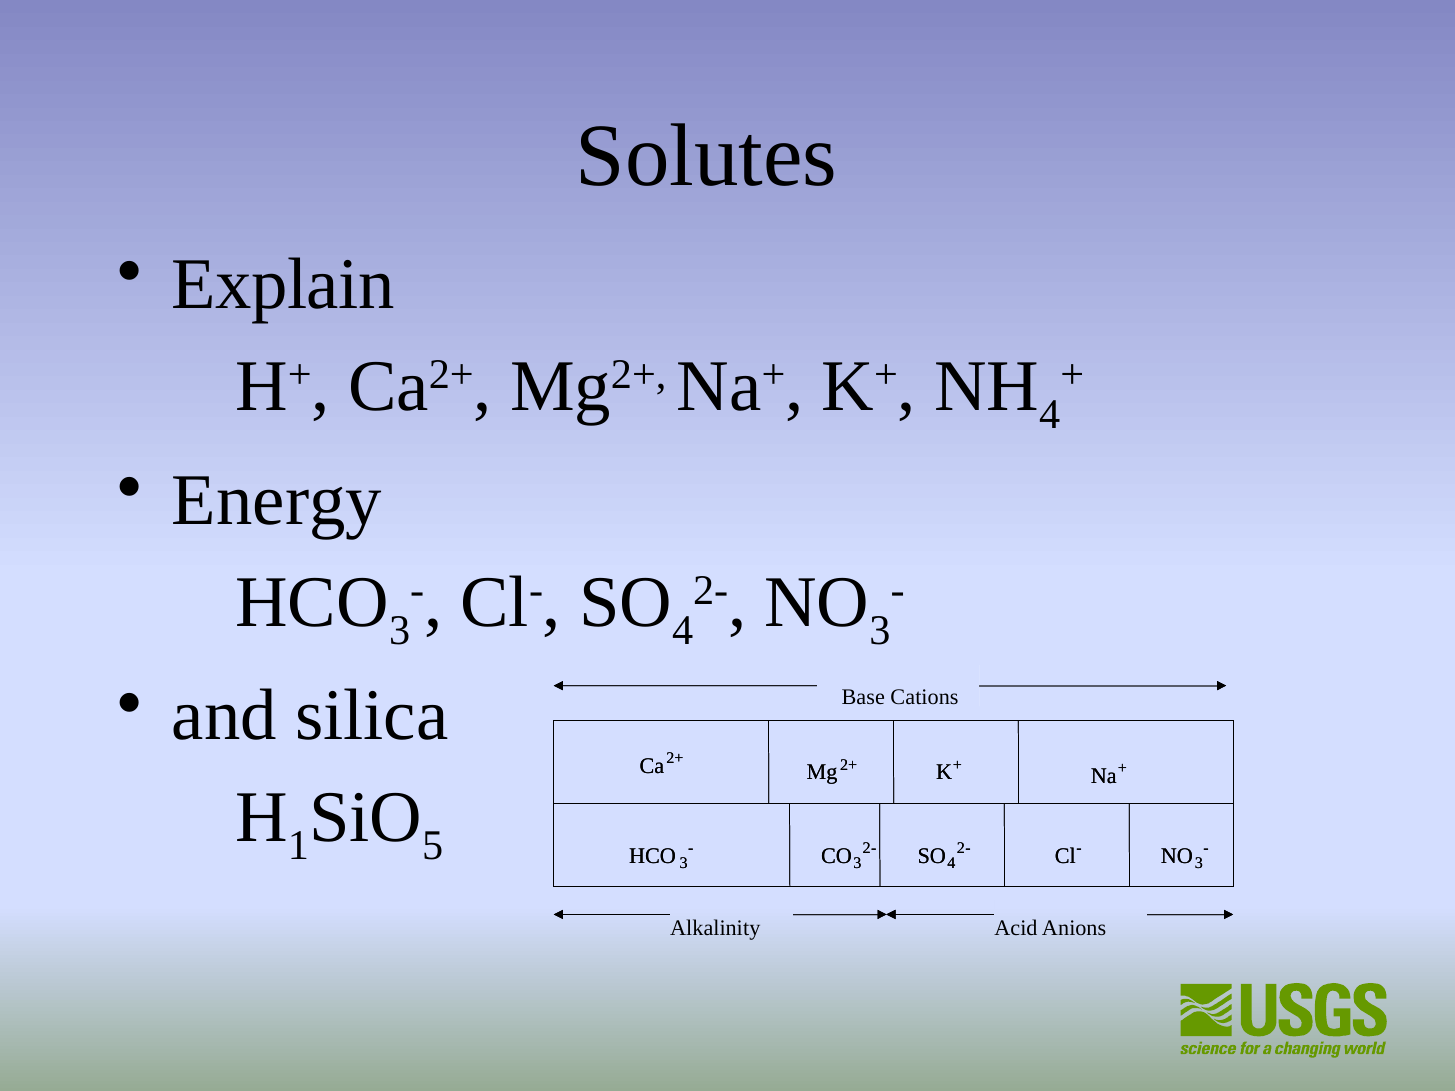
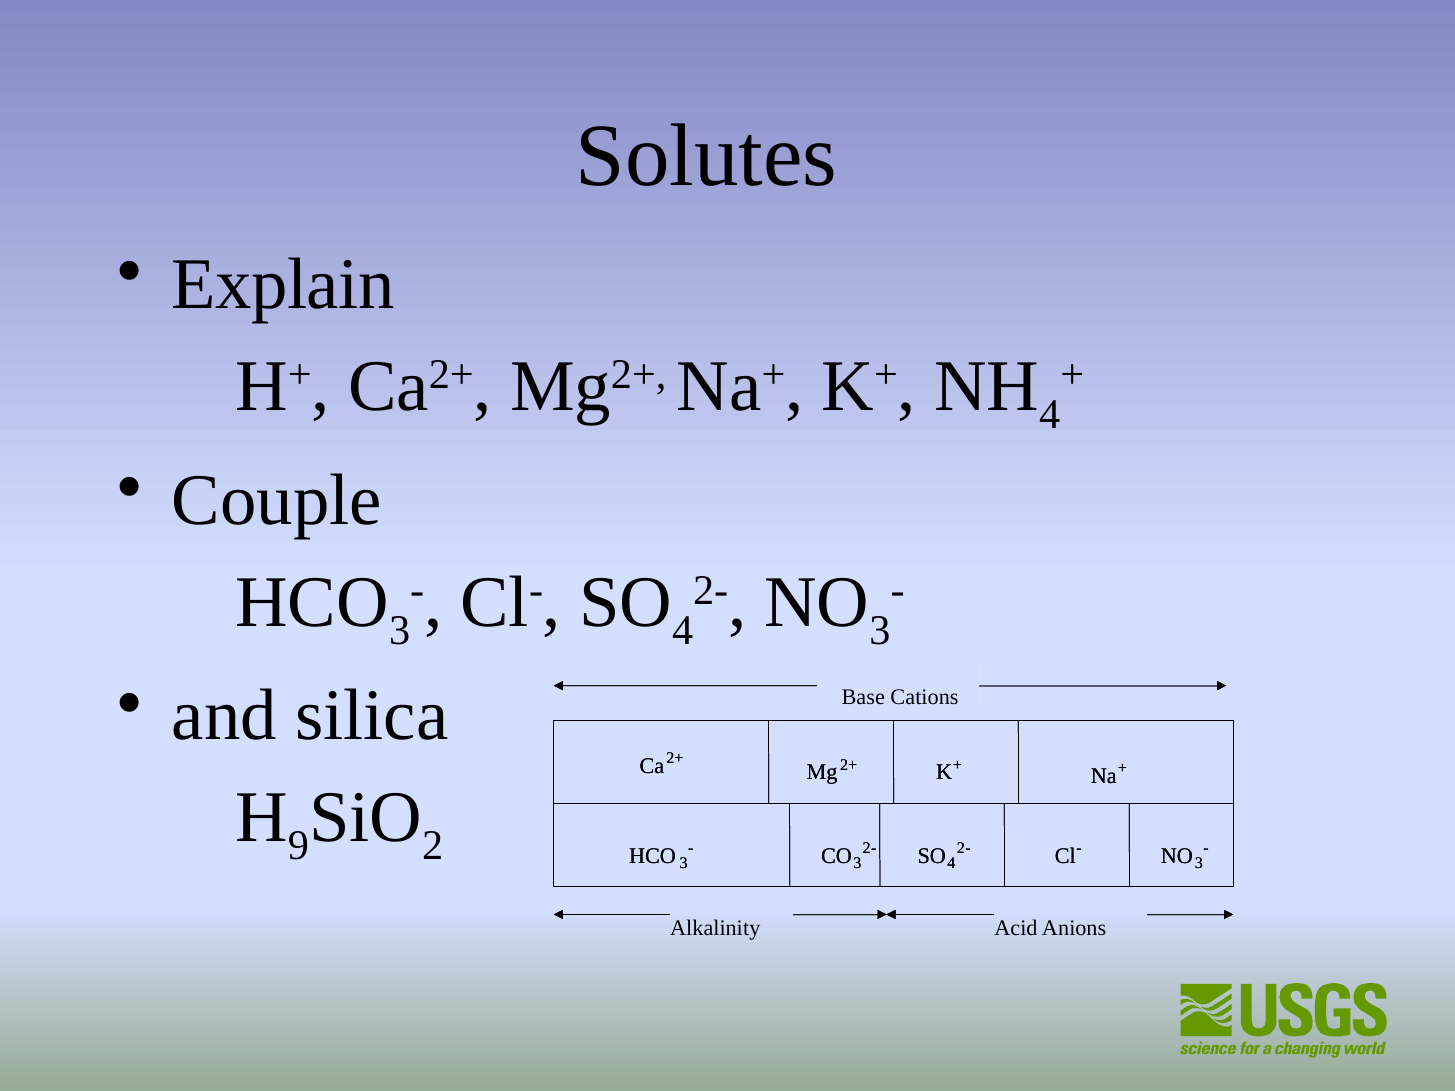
Energy: Energy -> Couple
1: 1 -> 9
5: 5 -> 2
